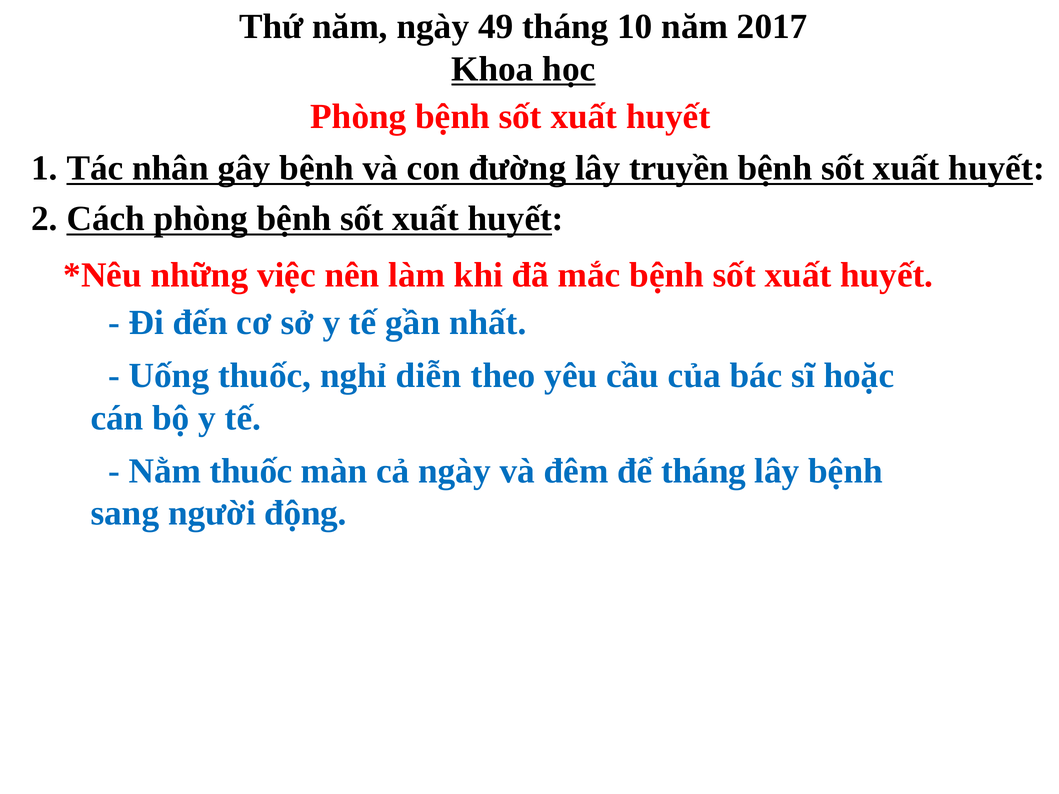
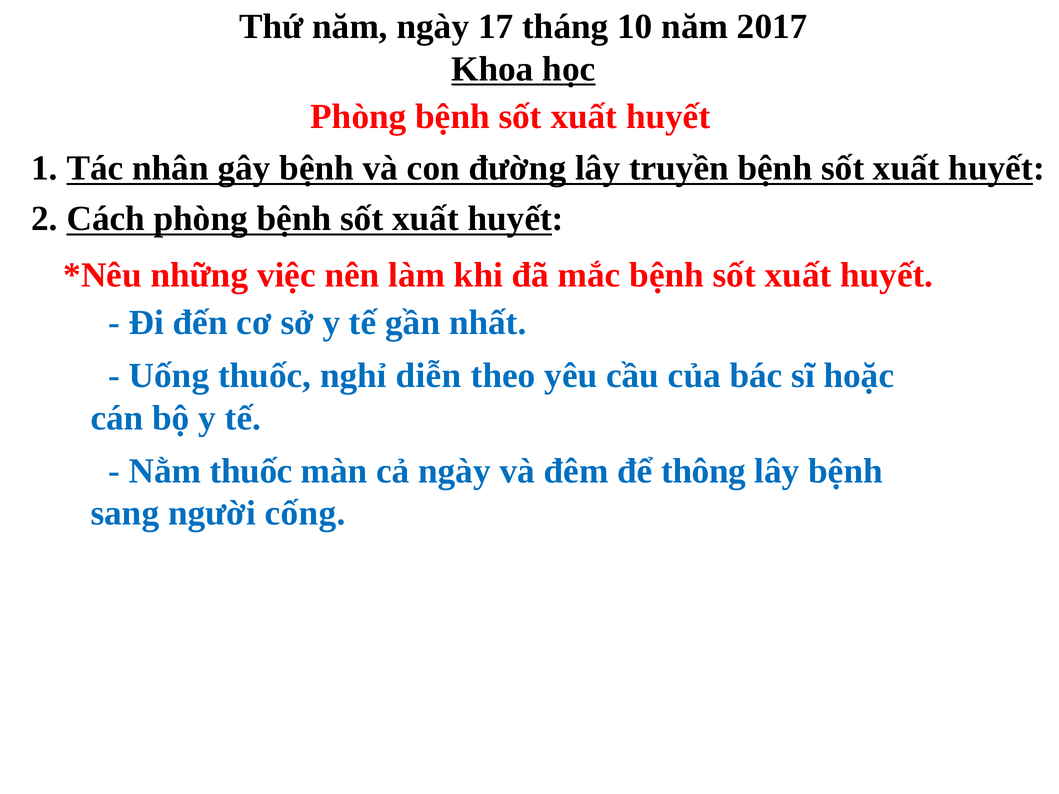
49: 49 -> 17
để tháng: tháng -> thông
động: động -> cống
